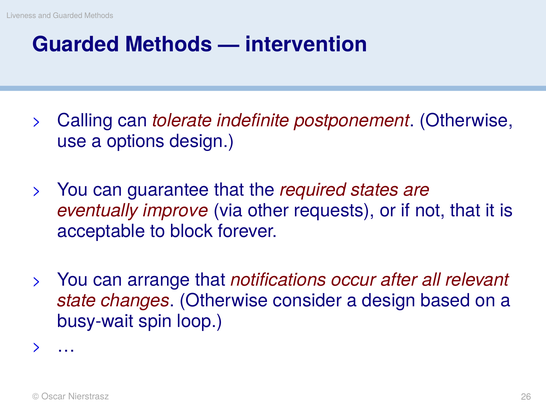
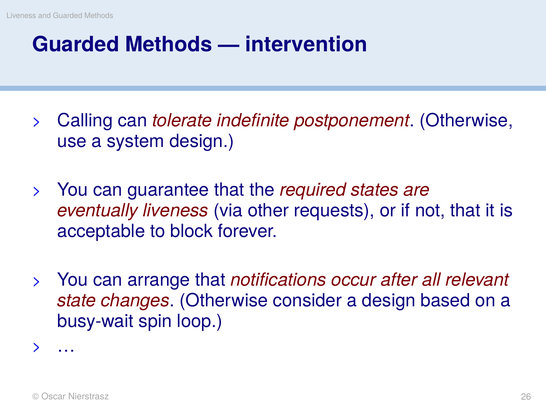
options: options -> system
eventually improve: improve -> liveness
